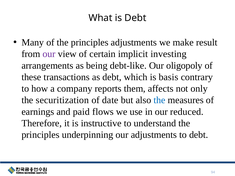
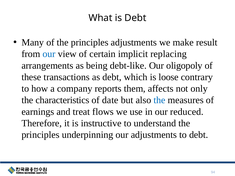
our at (49, 54) colour: purple -> blue
investing: investing -> replacing
basis: basis -> loose
securitization: securitization -> characteristics
paid: paid -> treat
